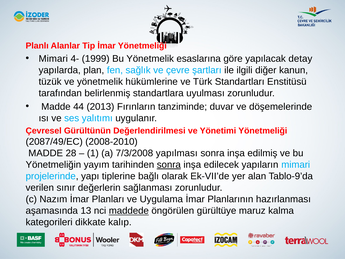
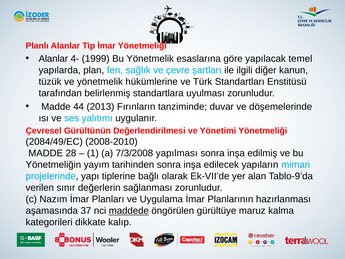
Mimari at (53, 59): Mimari -> Alanlar
detay: detay -> temel
2087/49/EC: 2087/49/EC -> 2084/49/EC
sonra at (169, 165) underline: present -> none
13: 13 -> 37
